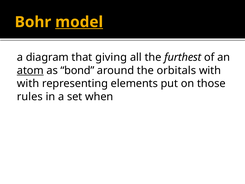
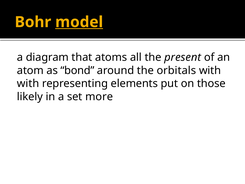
giving: giving -> atoms
furthest: furthest -> present
atom underline: present -> none
rules: rules -> likely
when: when -> more
